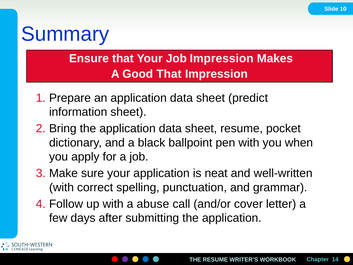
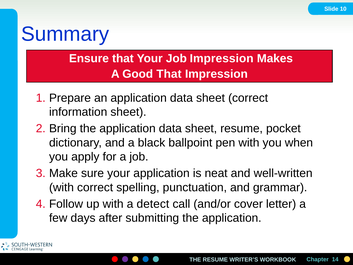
sheet predict: predict -> correct
abuse: abuse -> detect
